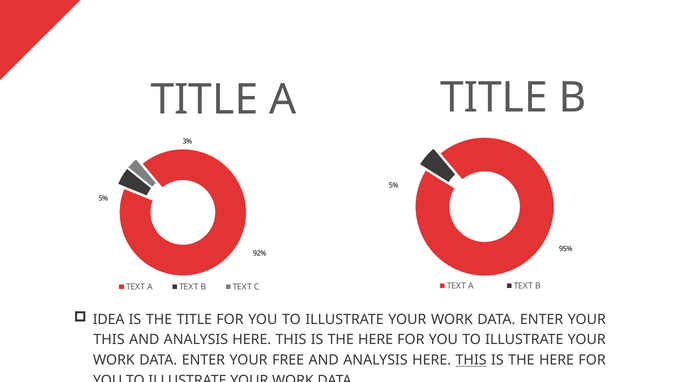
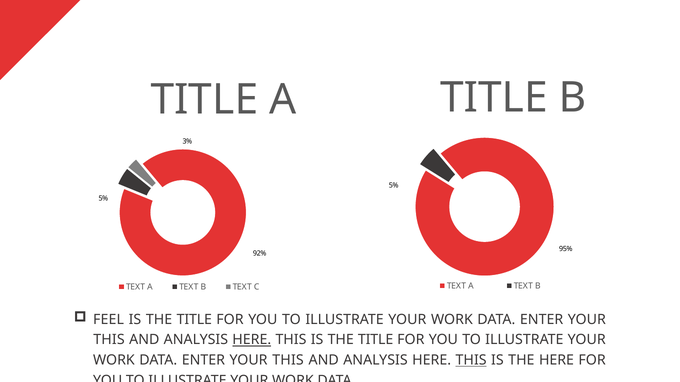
IDEA: IDEA -> FEEL
HERE at (252, 340) underline: none -> present
HERE at (376, 340): HERE -> TITLE
FREE at (288, 361): FREE -> THIS
